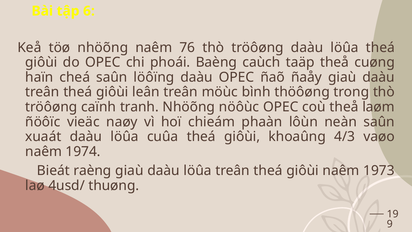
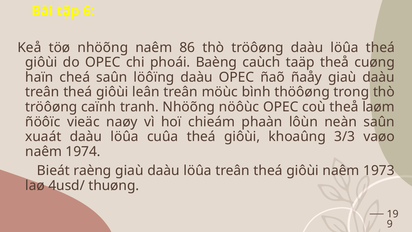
76: 76 -> 86
4/3: 4/3 -> 3/3
